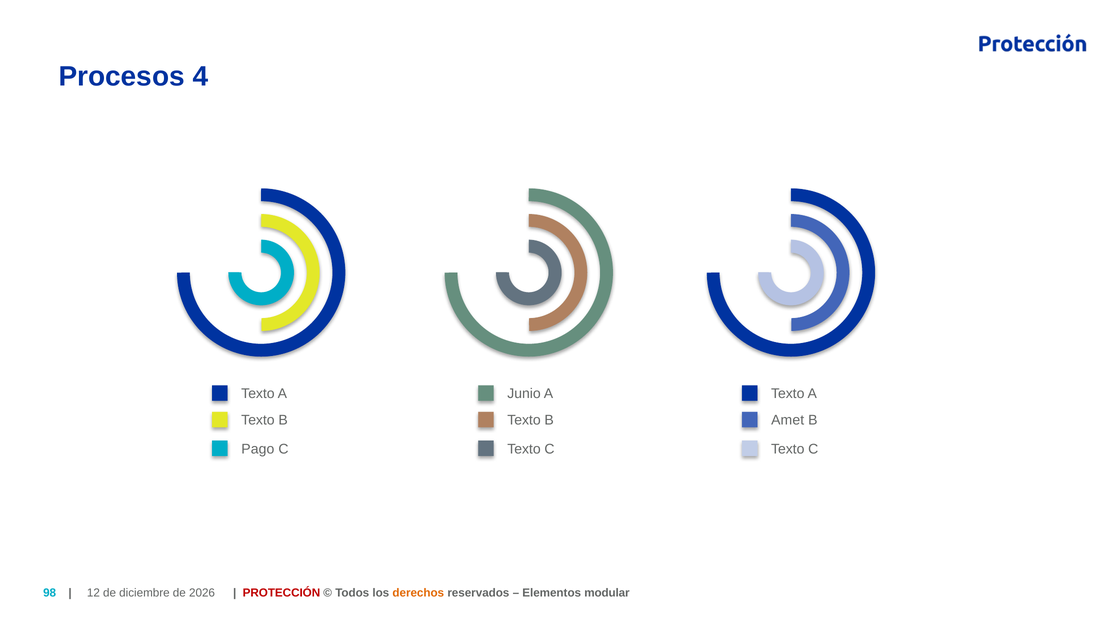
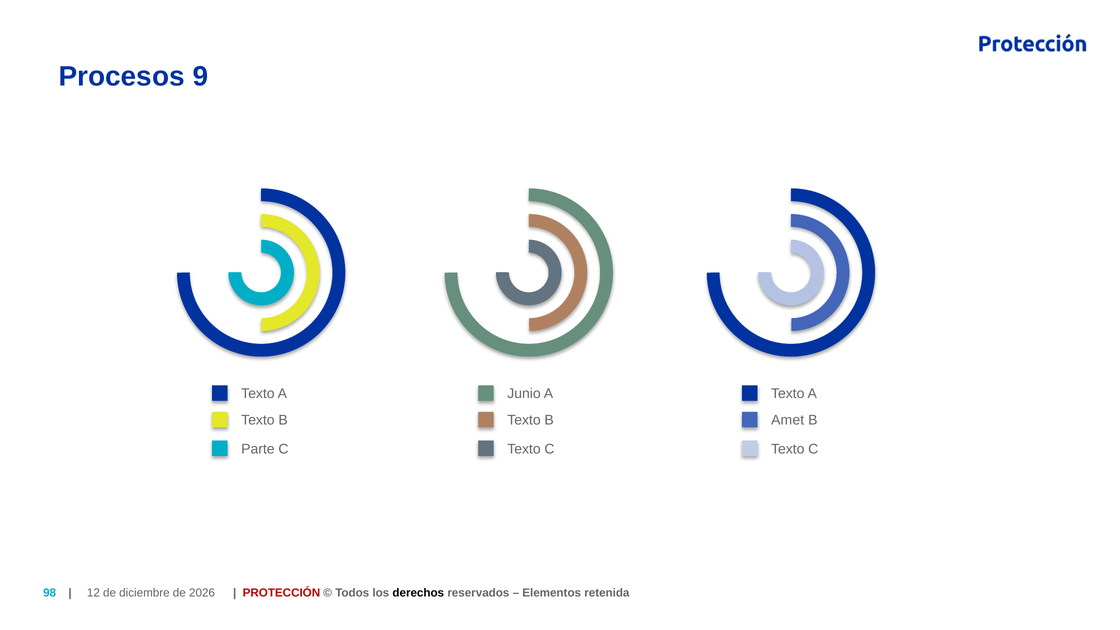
4: 4 -> 9
Pago: Pago -> Parte
derechos colour: orange -> black
modular: modular -> retenida
